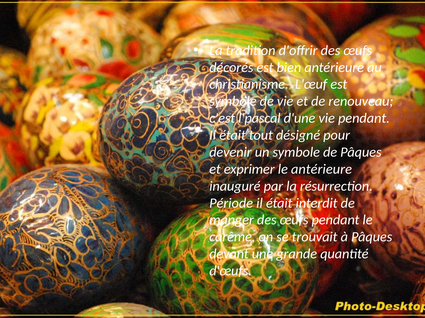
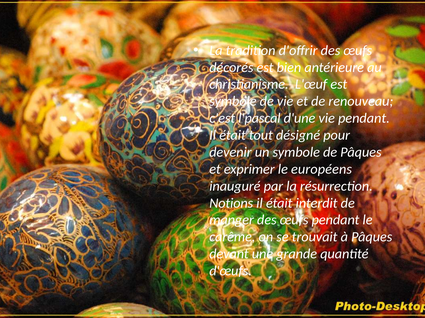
le antérieure: antérieure -> européens
Période: Période -> Notions
